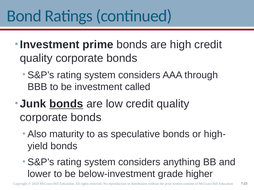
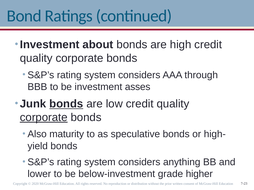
prime: prime -> about
called: called -> asses
corporate at (44, 118) underline: none -> present
